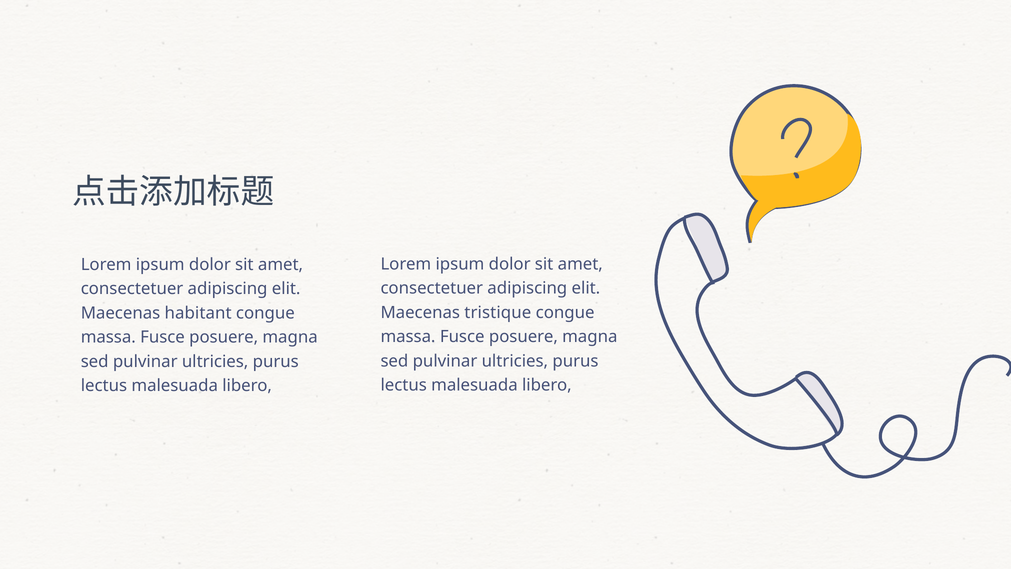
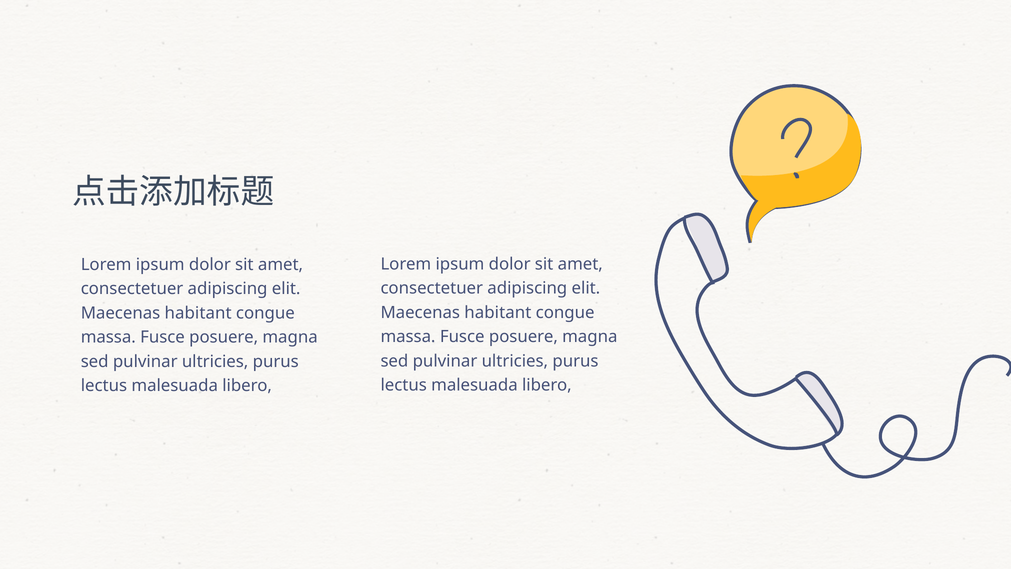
tristique at (498, 312): tristique -> habitant
